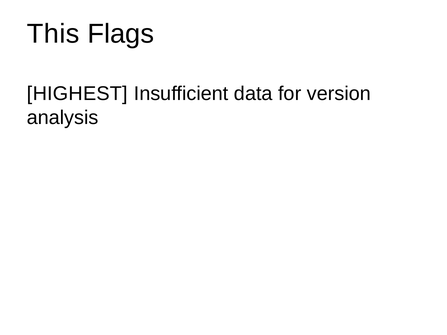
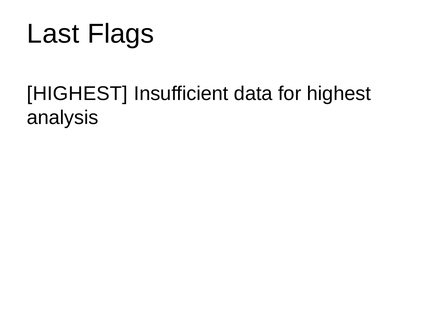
This: This -> Last
for version: version -> highest
